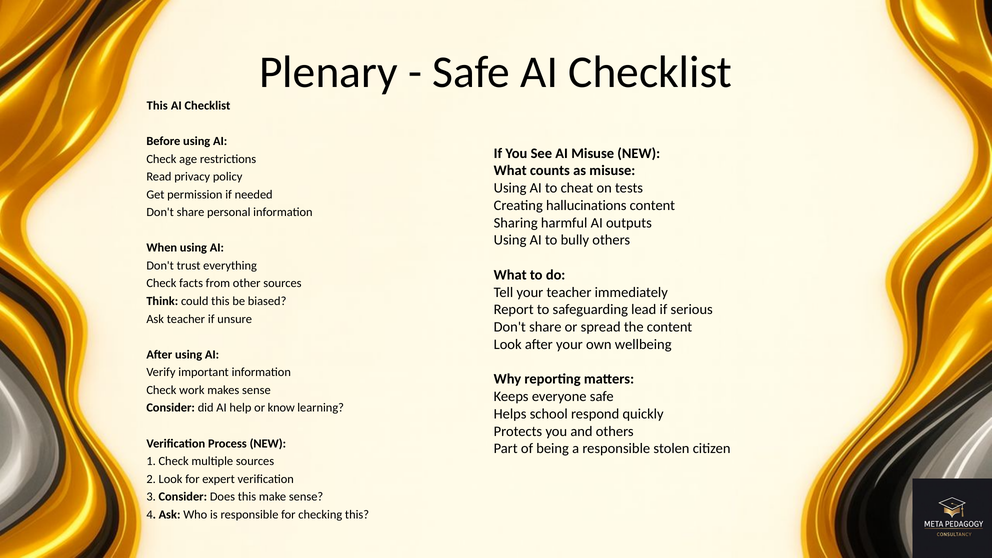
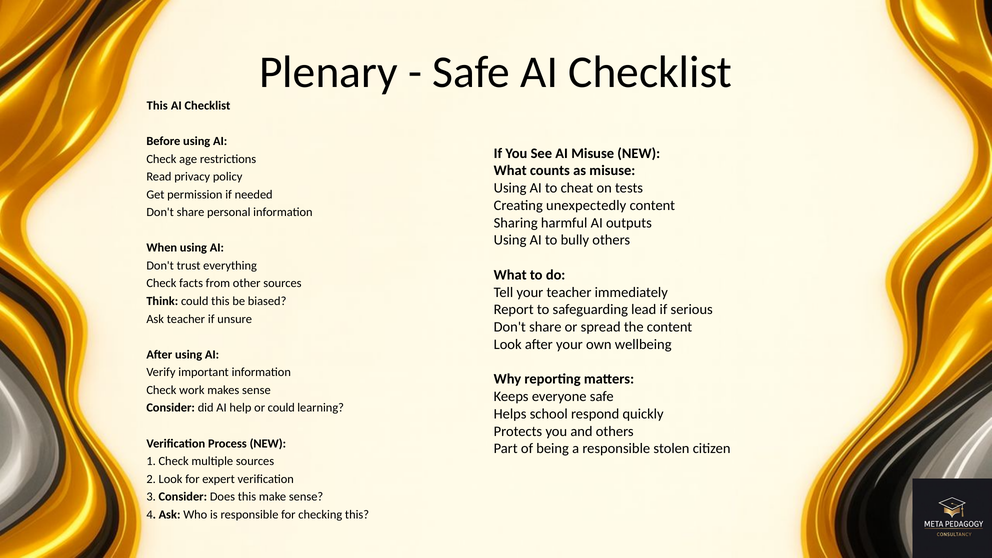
hallucinations: hallucinations -> unexpectedly
or know: know -> could
